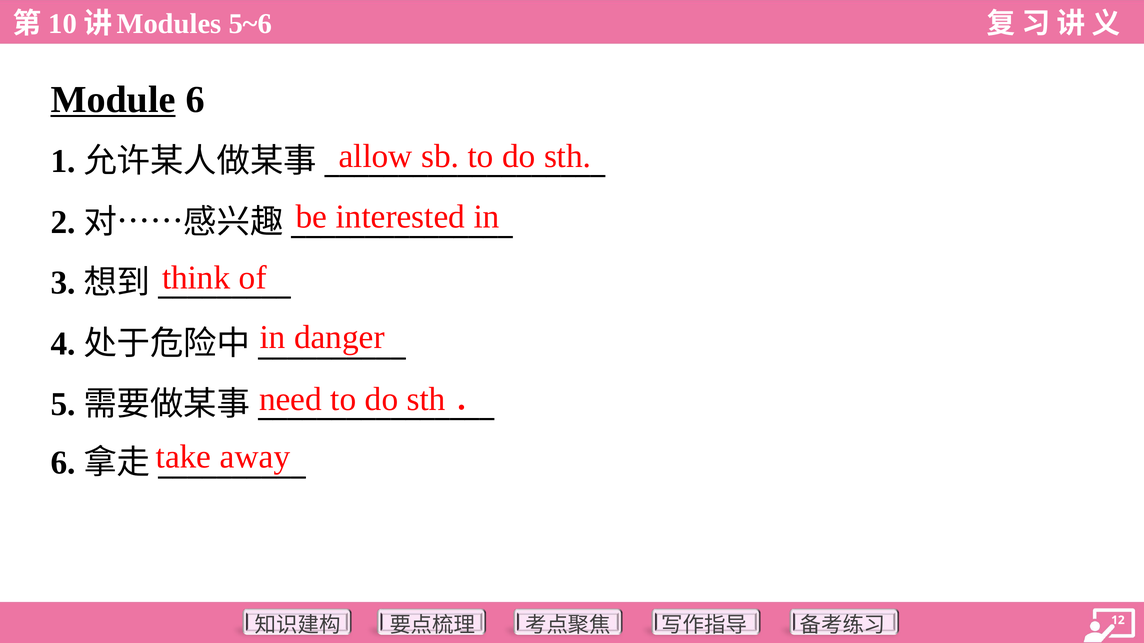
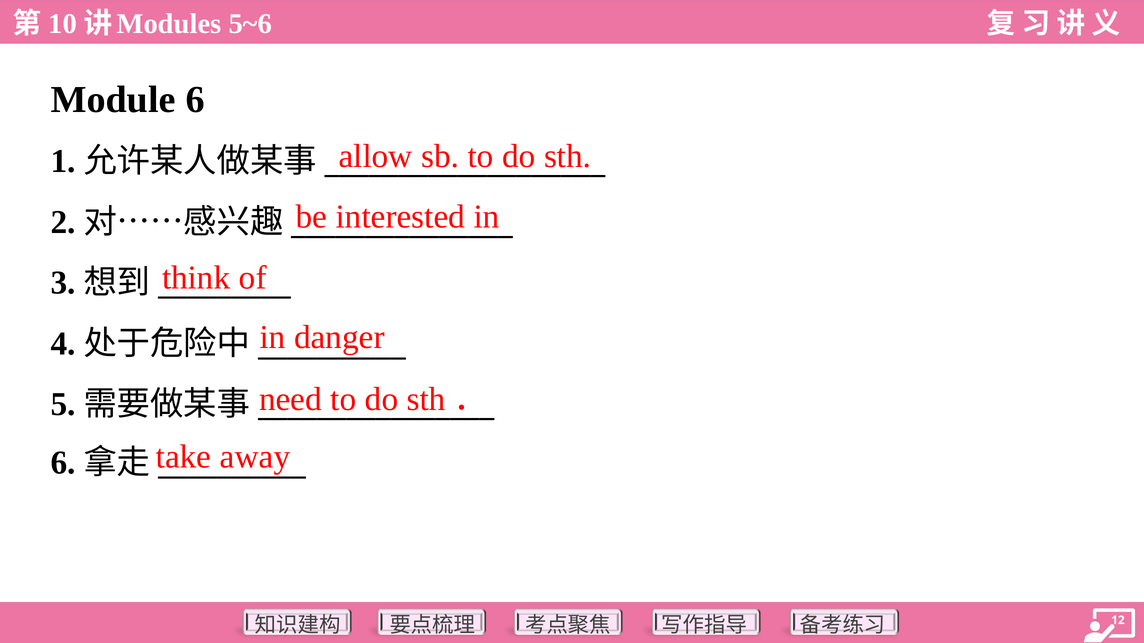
Module underline: present -> none
